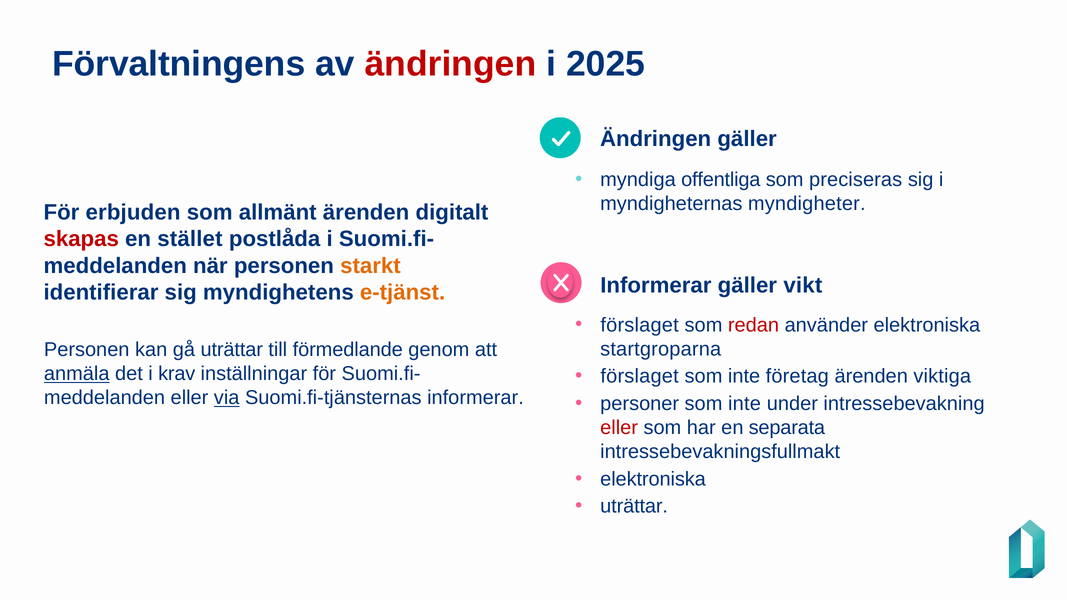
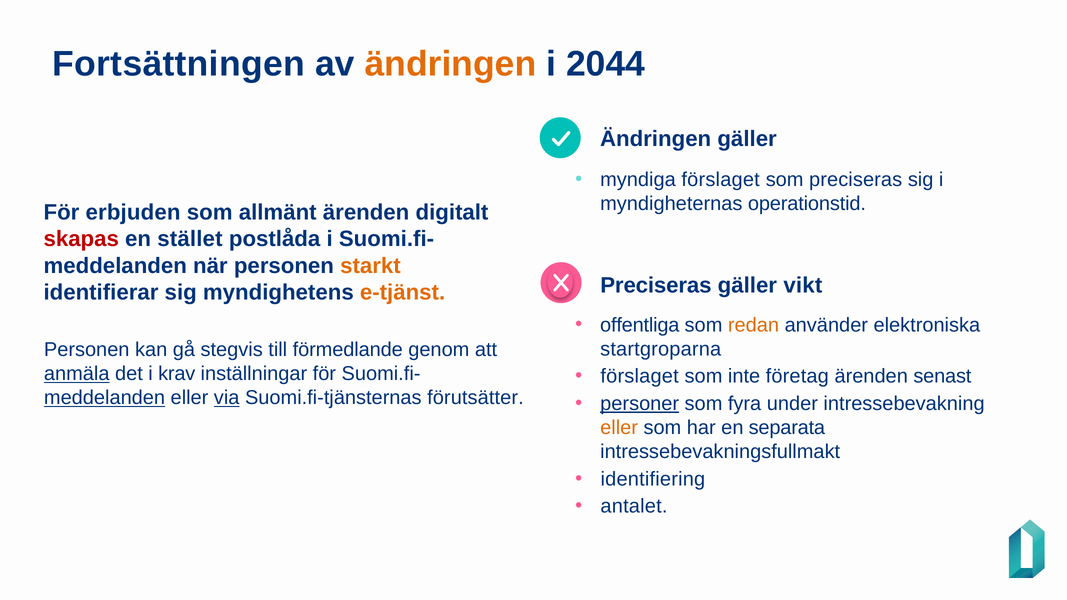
Förvaltningens: Förvaltningens -> Fortsättningen
ändringen at (450, 64) colour: red -> orange
2025: 2025 -> 2044
myndiga offentliga: offentliga -> förslaget
myndigheter: myndigheter -> operationstid
Informerar at (656, 285): Informerar -> Preciseras
förslaget at (640, 325): förslaget -> offentliga
redan colour: red -> orange
gå uträttar: uträttar -> stegvis
viktiga: viktiga -> senast
meddelanden at (105, 398) underline: none -> present
Suomi.fi-tjänsternas informerar: informerar -> förutsätter
personer underline: none -> present
inte at (744, 404): inte -> fyra
eller at (619, 428) colour: red -> orange
elektroniska at (653, 479): elektroniska -> identifiering
uträttar at (634, 506): uträttar -> antalet
